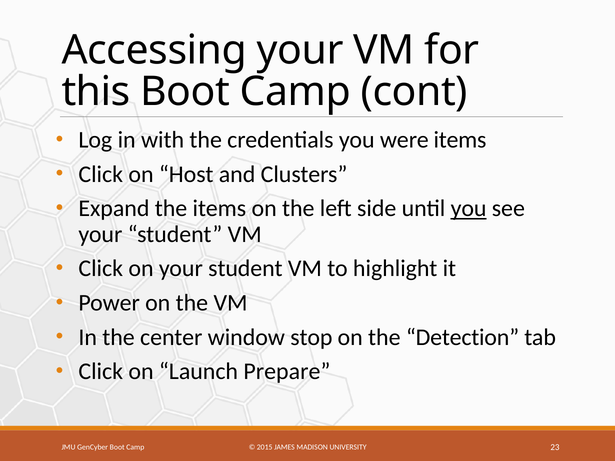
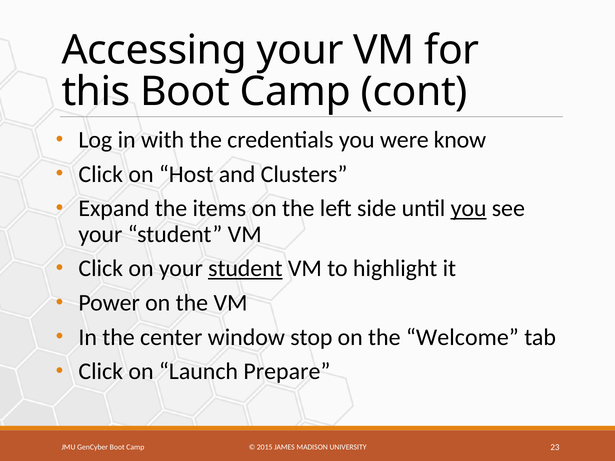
were items: items -> know
student at (245, 269) underline: none -> present
Detection: Detection -> Welcome
